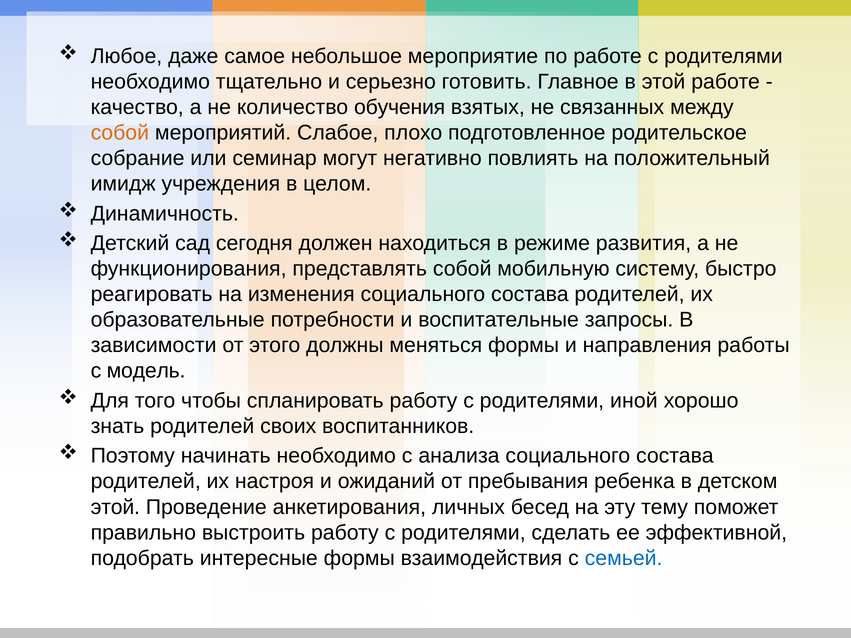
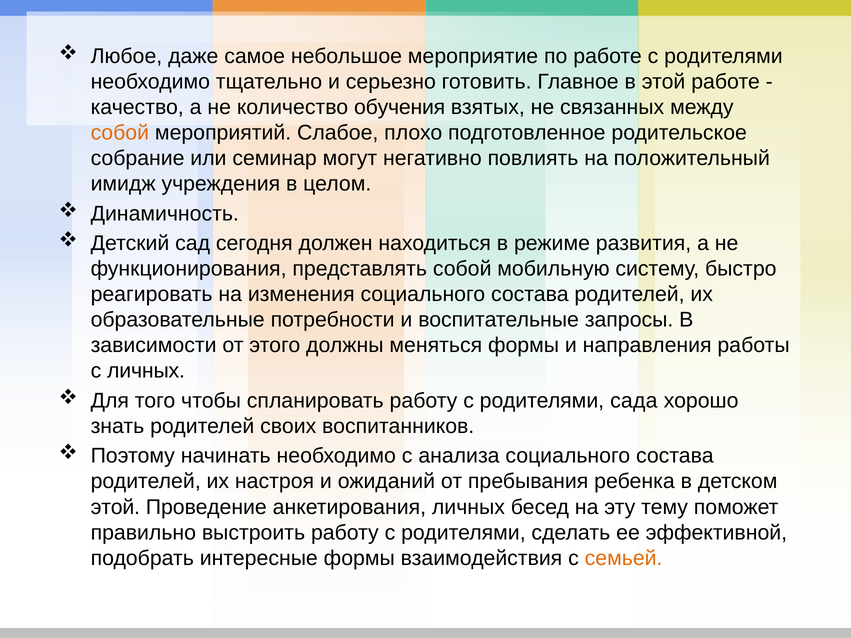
с модель: модель -> личных
иной: иной -> сада
семьей colour: blue -> orange
